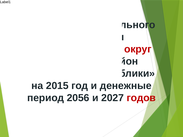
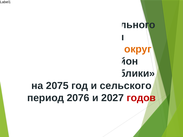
округ colour: red -> orange
2015: 2015 -> 2075
денежные: денежные -> сельского
2056: 2056 -> 2076
